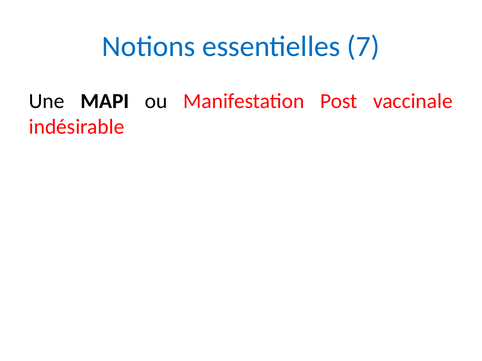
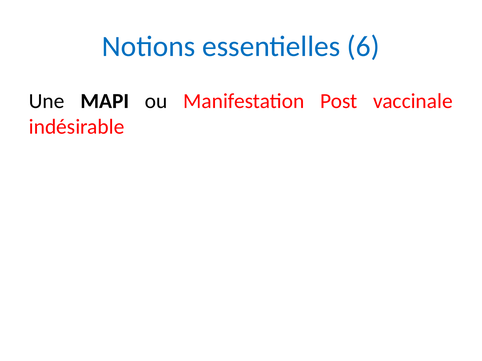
7: 7 -> 6
